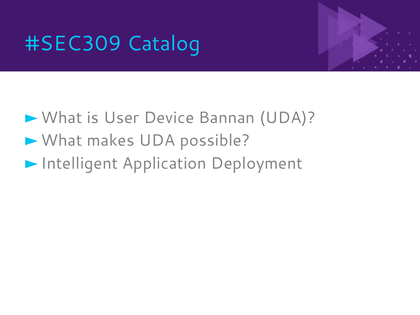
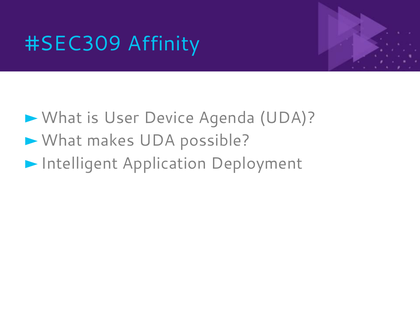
Catalog: Catalog -> Affinity
Bannan: Bannan -> Agenda
